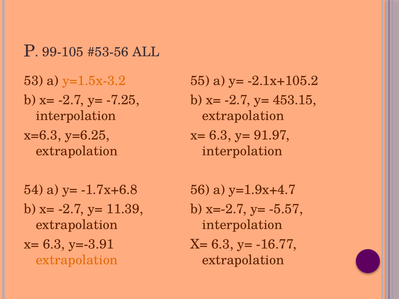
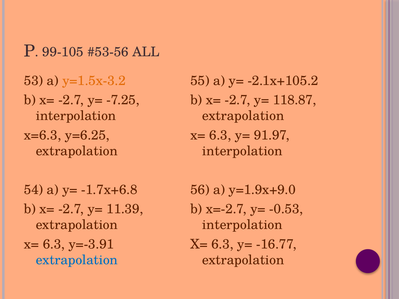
453.15: 453.15 -> 118.87
y=1.9x+4.7: y=1.9x+4.7 -> y=1.9x+9.0
-5.57: -5.57 -> -0.53
extrapolation at (77, 260) colour: orange -> blue
